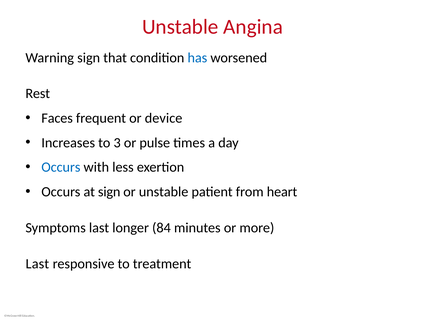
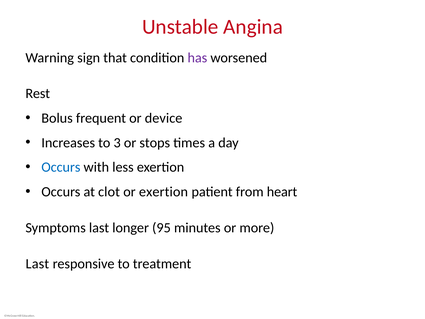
has colour: blue -> purple
Faces: Faces -> Bolus
pulse: pulse -> stops
at sign: sign -> clot
or unstable: unstable -> exertion
84: 84 -> 95
